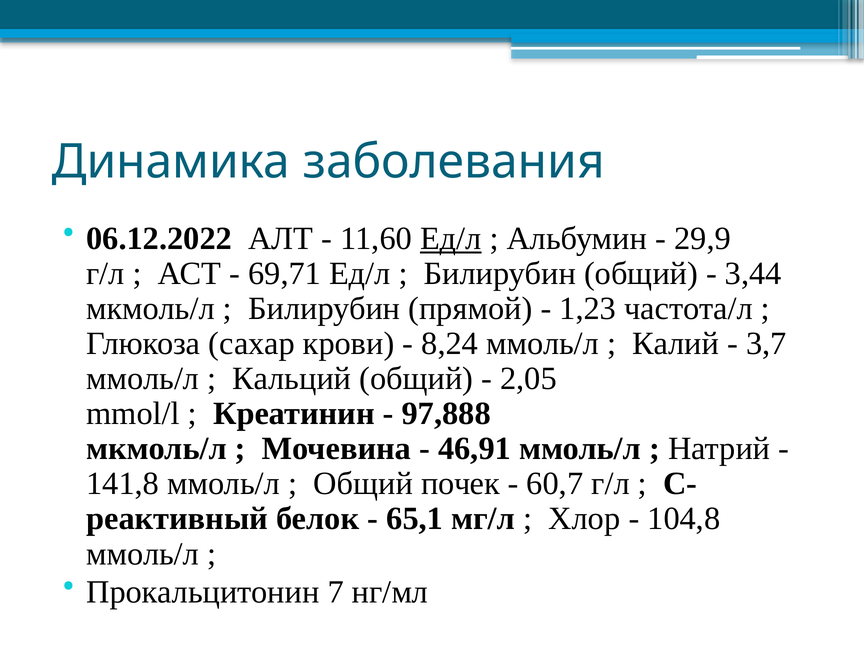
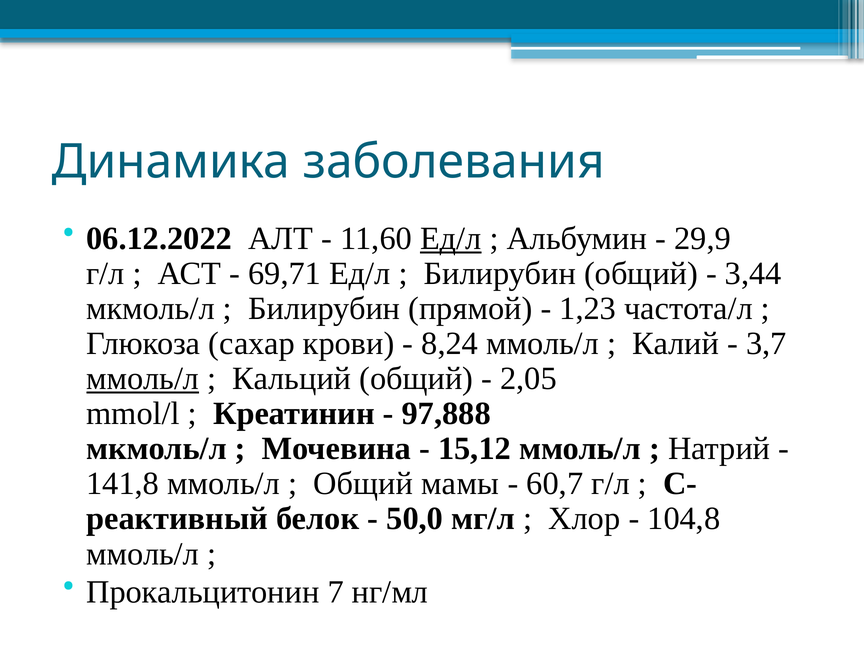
ммоль/л at (143, 379) underline: none -> present
46,91: 46,91 -> 15,12
почек: почек -> мамы
65,1: 65,1 -> 50,0
